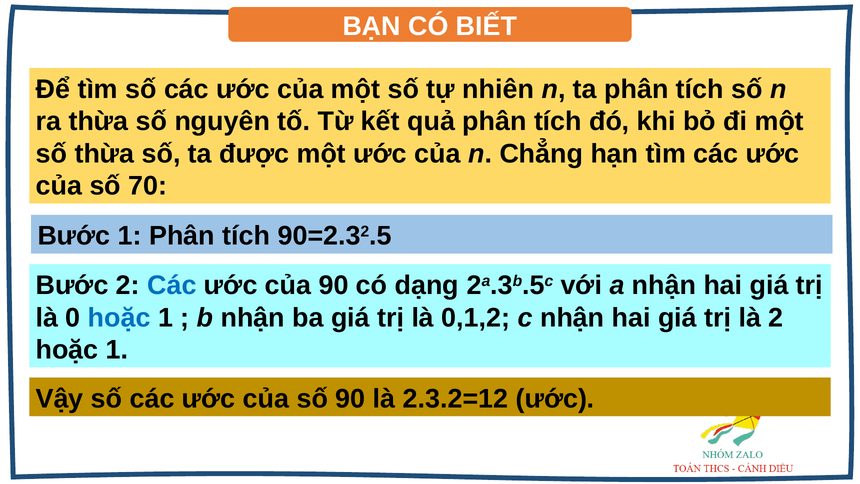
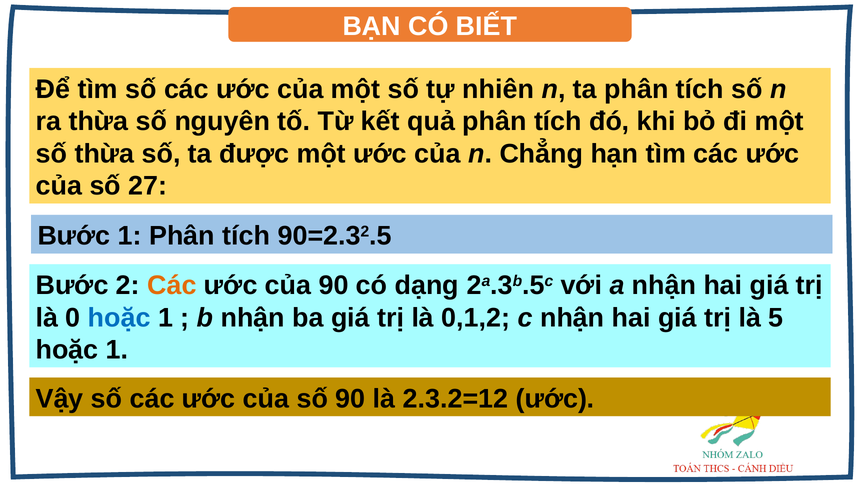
70: 70 -> 27
Các at (172, 285) colour: blue -> orange
là 2: 2 -> 5
